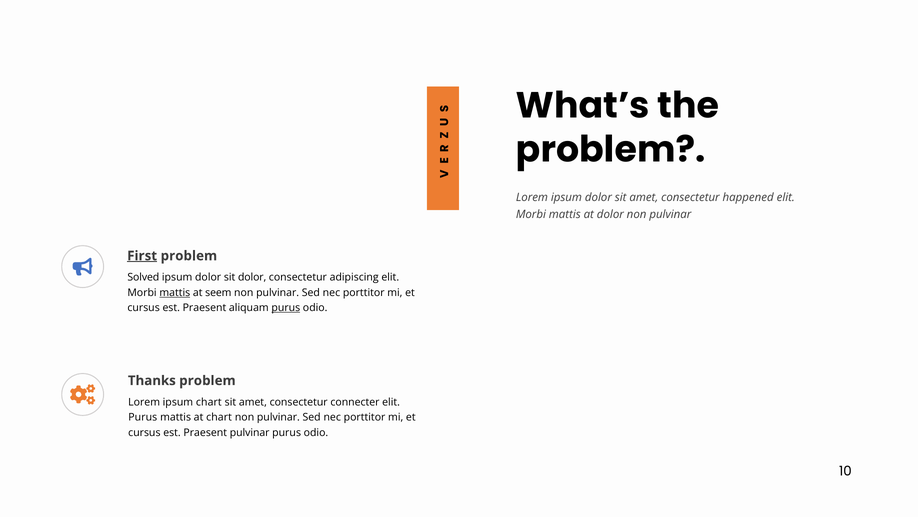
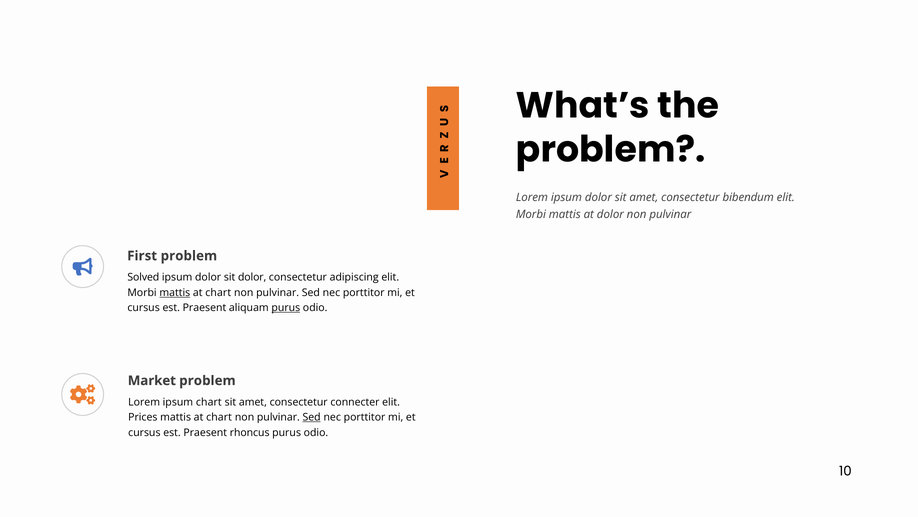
happened: happened -> bibendum
First underline: present -> none
seem at (218, 292): seem -> chart
Thanks: Thanks -> Market
Purus at (143, 417): Purus -> Prices
Sed at (312, 417) underline: none -> present
Praesent pulvinar: pulvinar -> rhoncus
